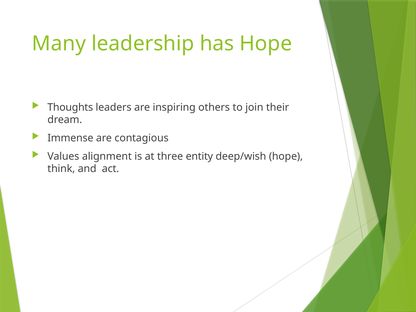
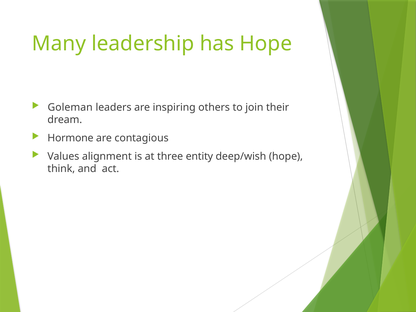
Thoughts: Thoughts -> Goleman
Immense: Immense -> Hormone
